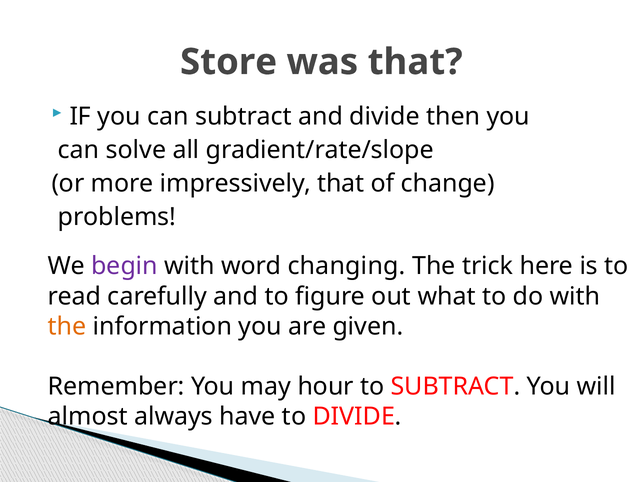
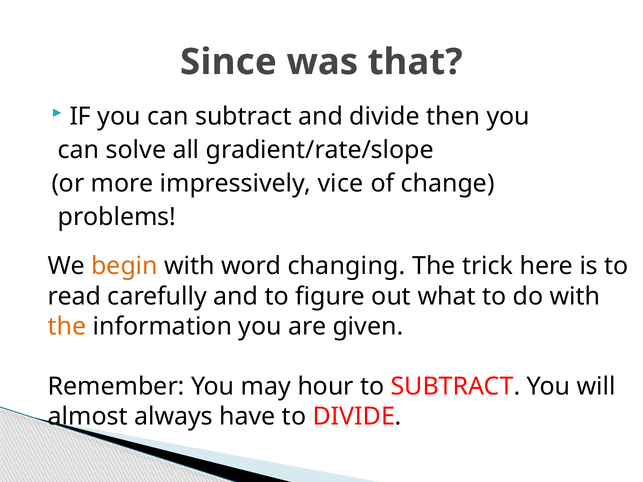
Store: Store -> Since
impressively that: that -> vice
begin colour: purple -> orange
